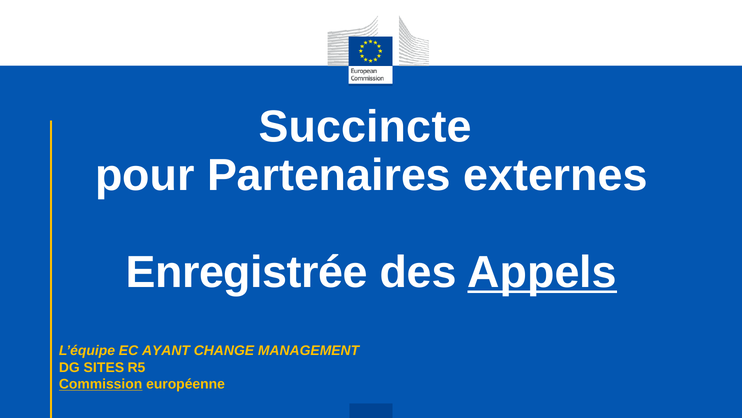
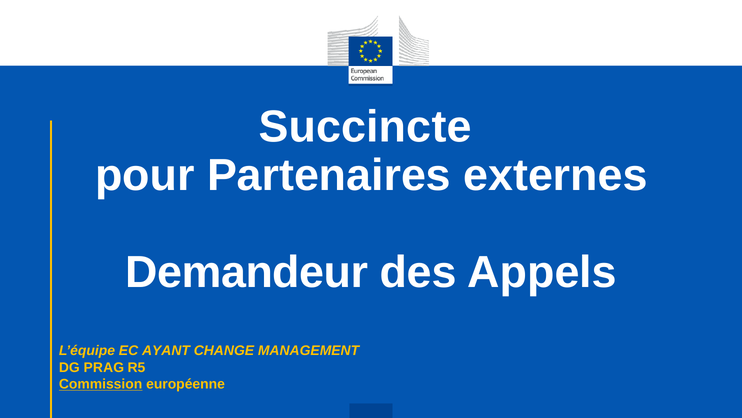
Enregistrée: Enregistrée -> Demandeur
Appels underline: present -> none
SITES: SITES -> PRAG
